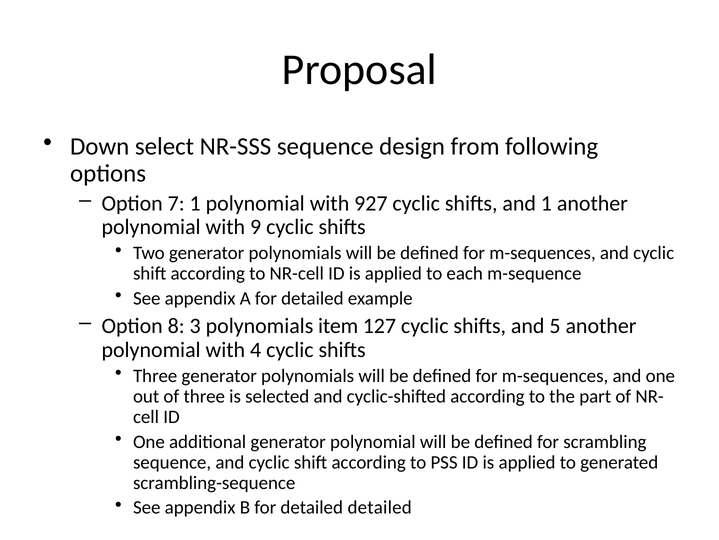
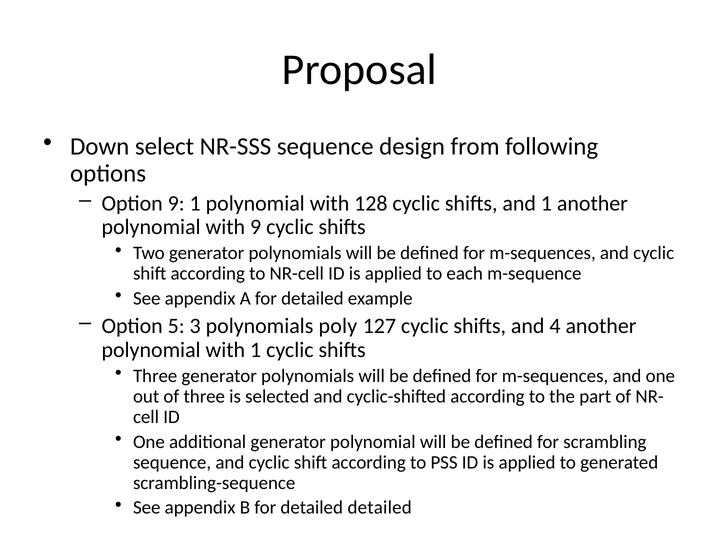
Option 7: 7 -> 9
927: 927 -> 128
8: 8 -> 5
item: item -> poly
5: 5 -> 4
with 4: 4 -> 1
